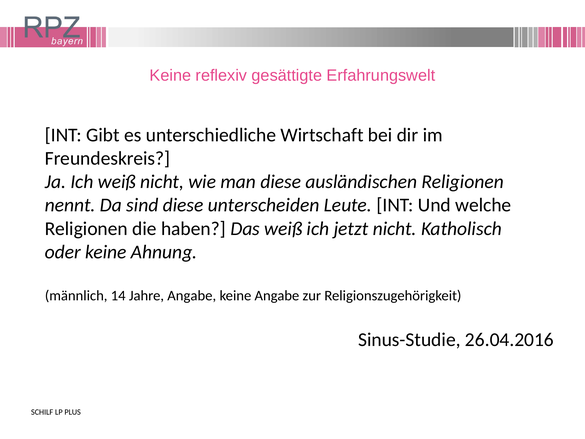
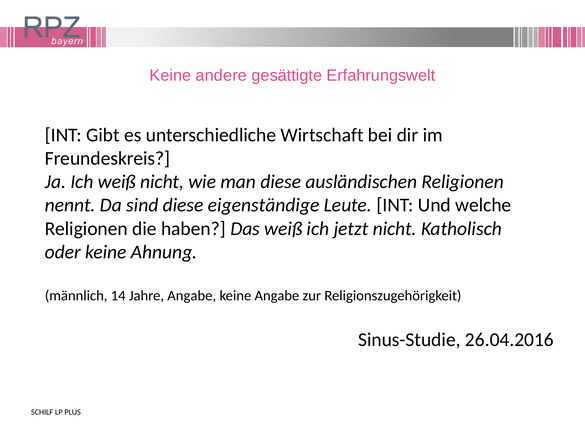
reflexiv: reflexiv -> andere
unterscheiden: unterscheiden -> eigenständige
